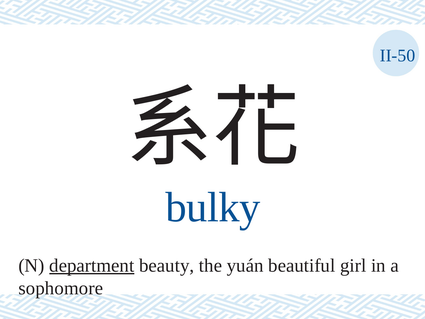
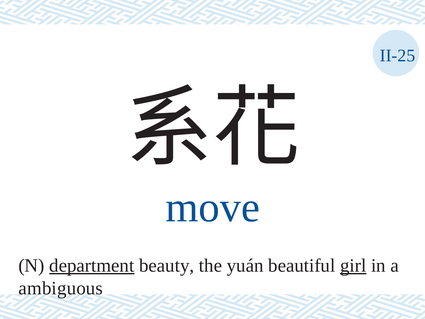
II-50: II-50 -> II-25
bulky: bulky -> move
girl underline: none -> present
sophomore: sophomore -> ambiguous
